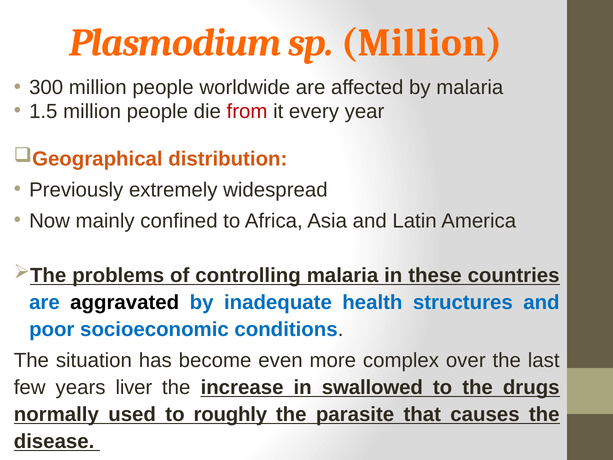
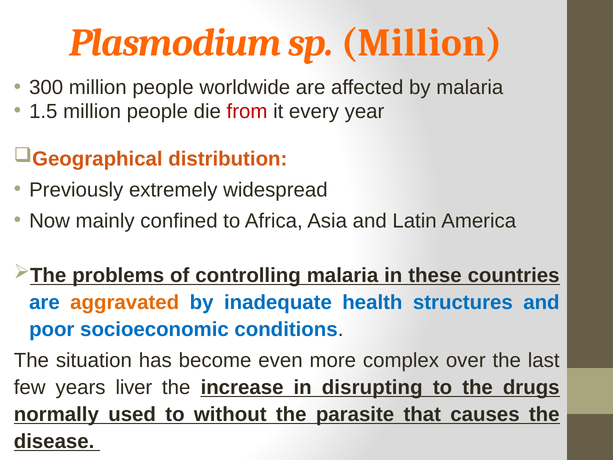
aggravated colour: black -> orange
swallowed: swallowed -> disrupting
roughly: roughly -> without
